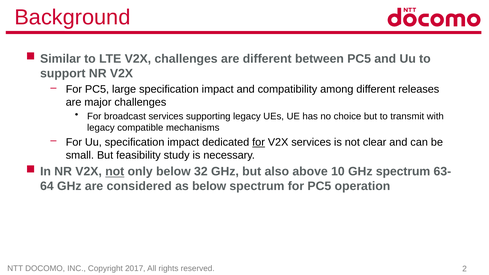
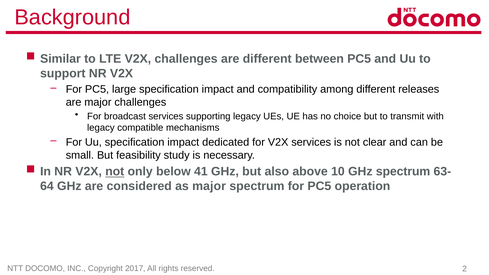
for at (259, 142) underline: present -> none
32: 32 -> 41
as below: below -> major
